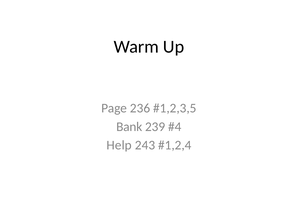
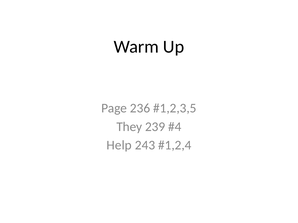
Bank: Bank -> They
